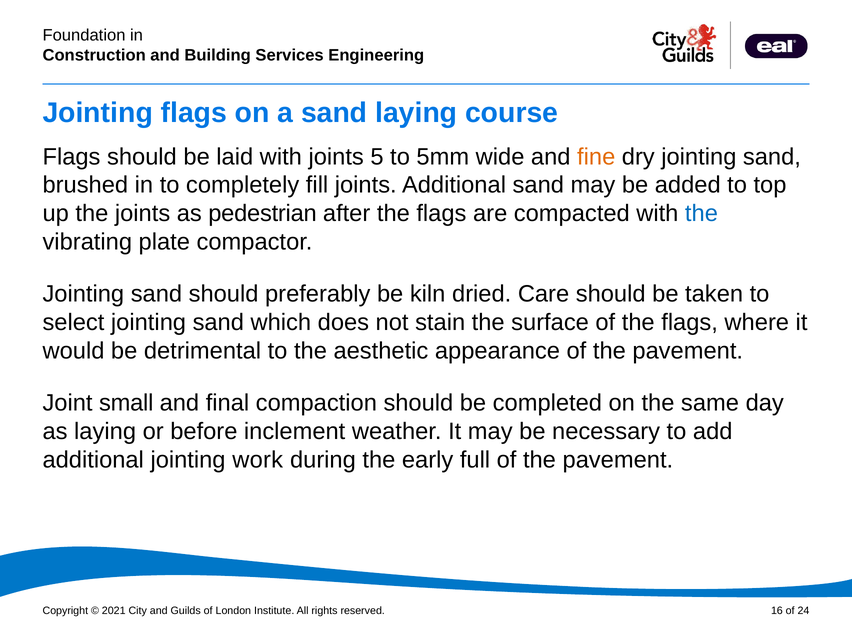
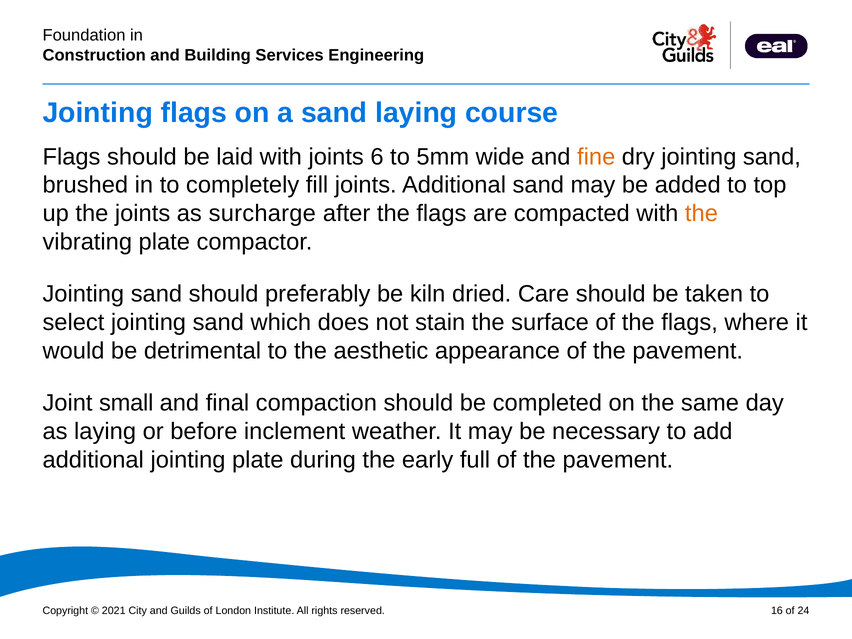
5: 5 -> 6
pedestrian: pedestrian -> surcharge
the at (701, 214) colour: blue -> orange
jointing work: work -> plate
